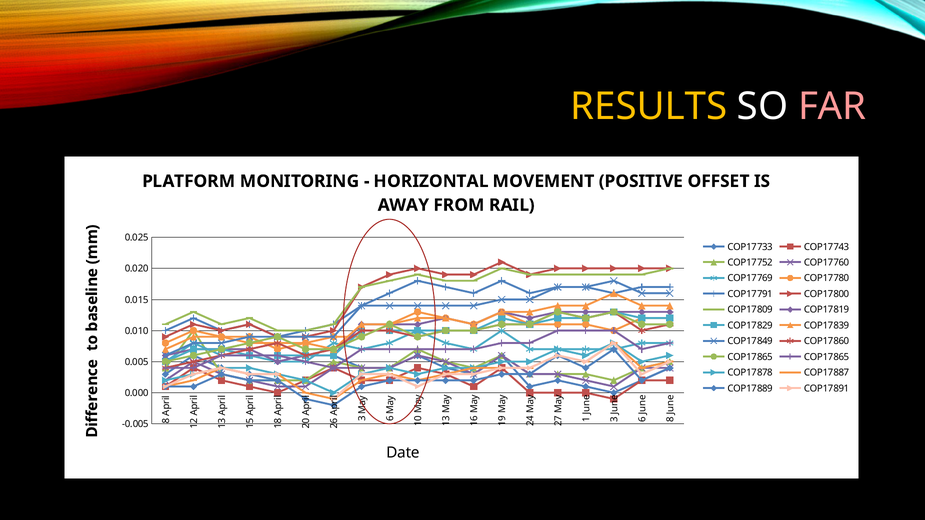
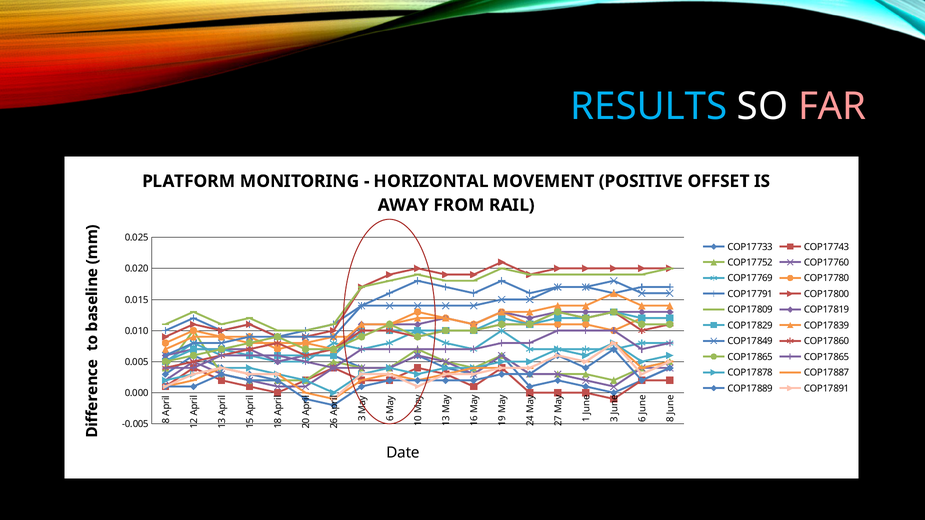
RESULTS colour: yellow -> light blue
